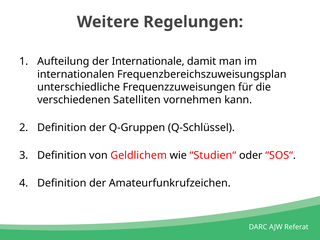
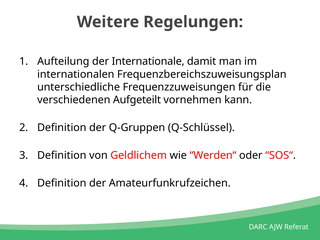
Satelliten: Satelliten -> Aufgeteilt
Studien“: Studien“ -> Werden“
